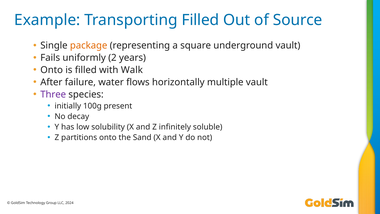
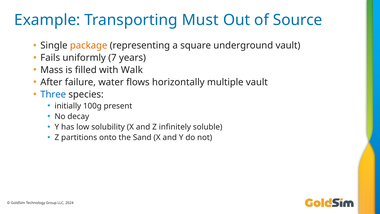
Transporting Filled: Filled -> Must
2: 2 -> 7
Onto at (52, 70): Onto -> Mass
Three colour: purple -> blue
